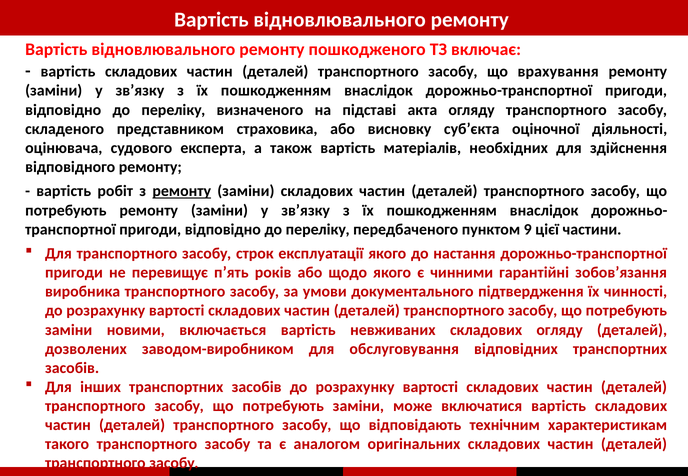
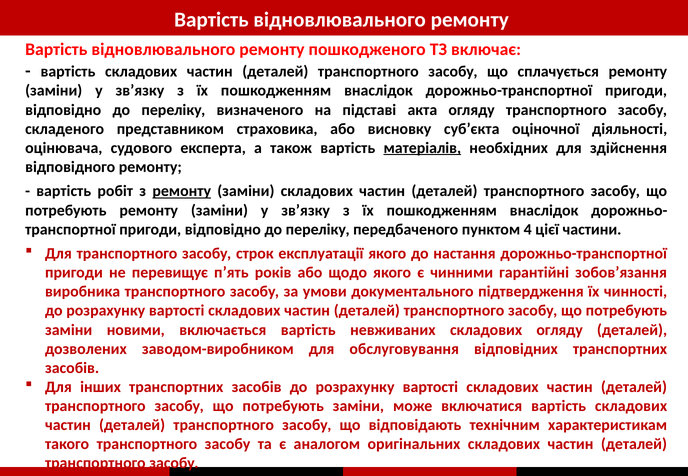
врахування: врахування -> сплачується
матеріалів underline: none -> present
9: 9 -> 4
